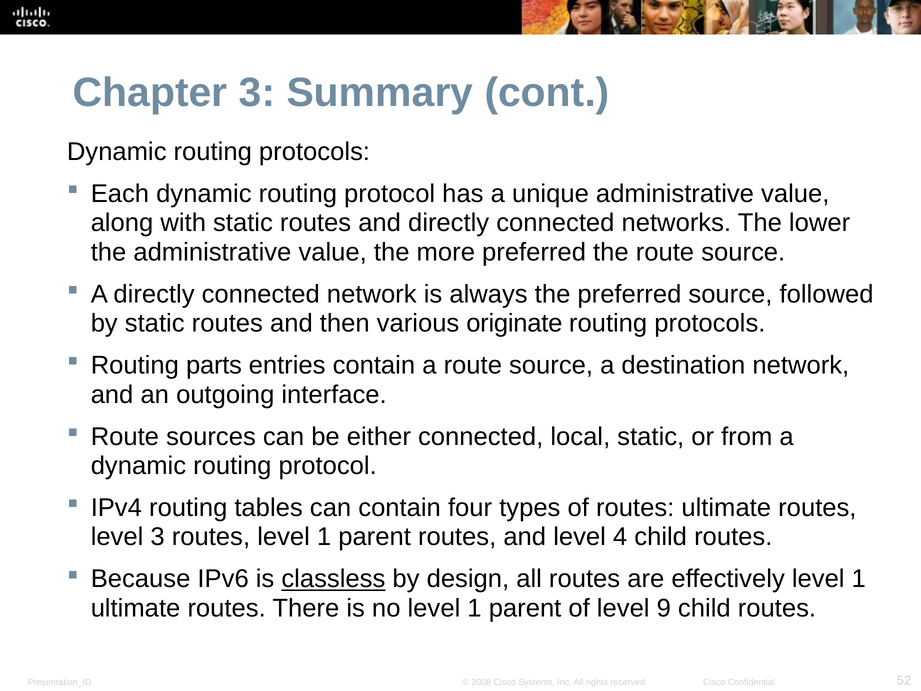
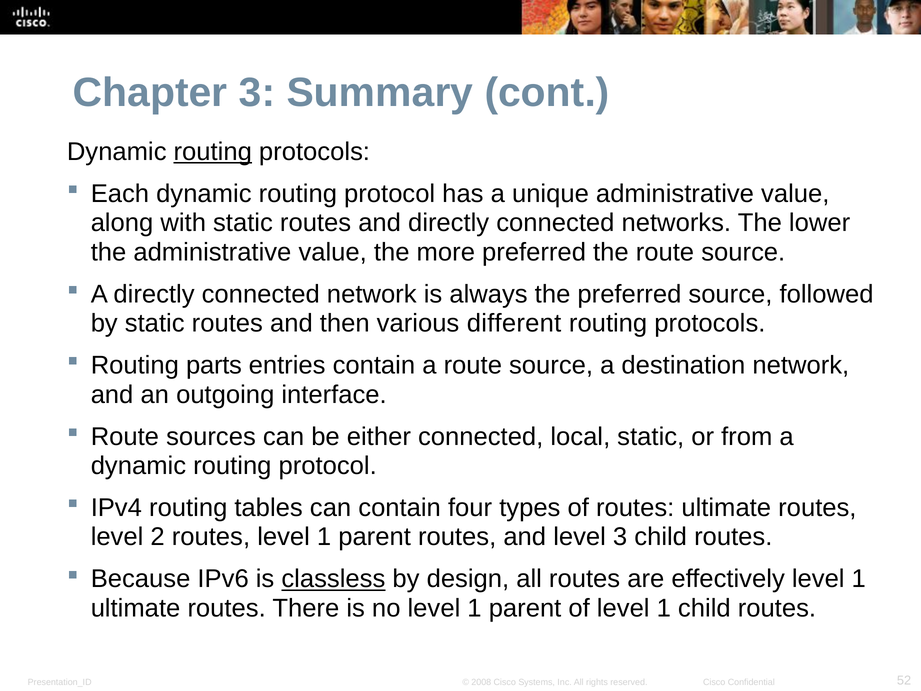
routing at (213, 152) underline: none -> present
originate: originate -> different
level 3: 3 -> 2
level 4: 4 -> 3
of level 9: 9 -> 1
